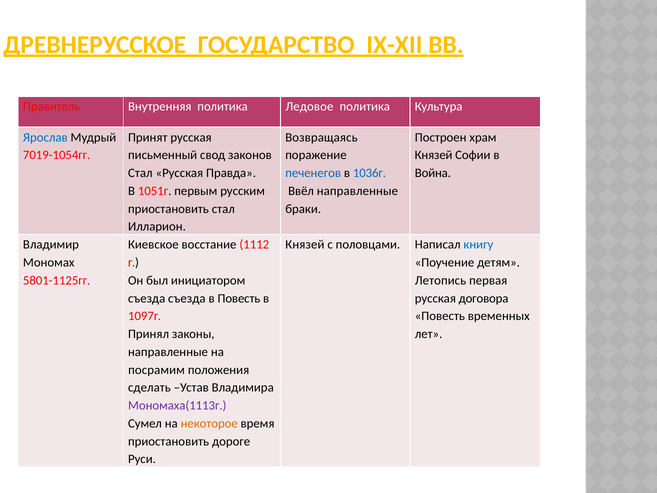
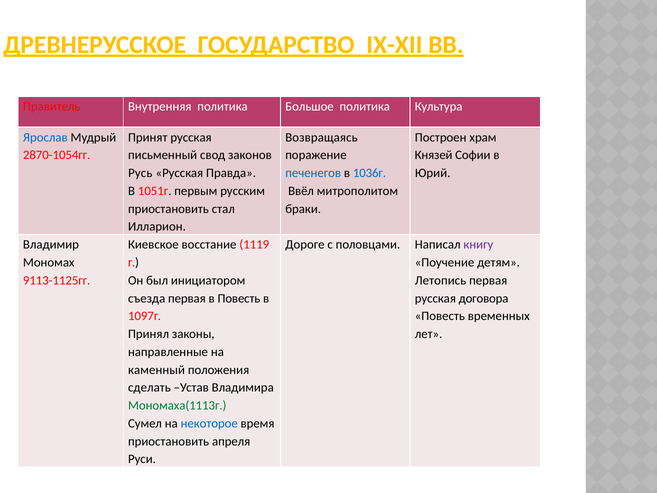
Ледовое: Ледовое -> Большое
7019-1054гг: 7019-1054гг -> 2870-1054гг
Стал at (140, 173): Стал -> Русь
Война: Война -> Юрий
Ввёл направленные: направленные -> митрополитом
1112: 1112 -> 1119
Князей at (305, 245): Князей -> Дороге
книгу colour: blue -> purple
5801-1125гг: 5801-1125гг -> 9113-1125гг
съезда съезда: съезда -> первая
посрамим: посрамим -> каменный
Мономаха(1113г colour: purple -> green
некоторое colour: orange -> blue
дороге: дороге -> апреля
